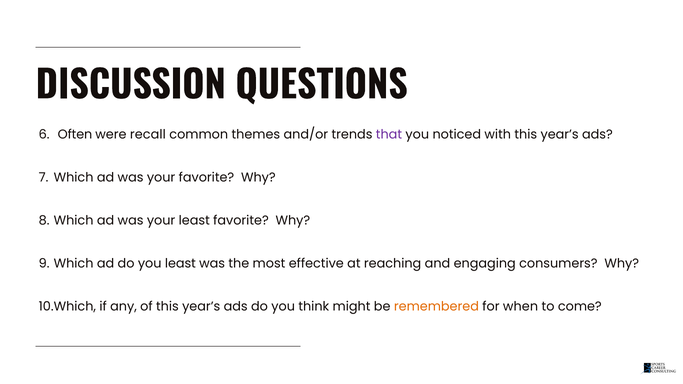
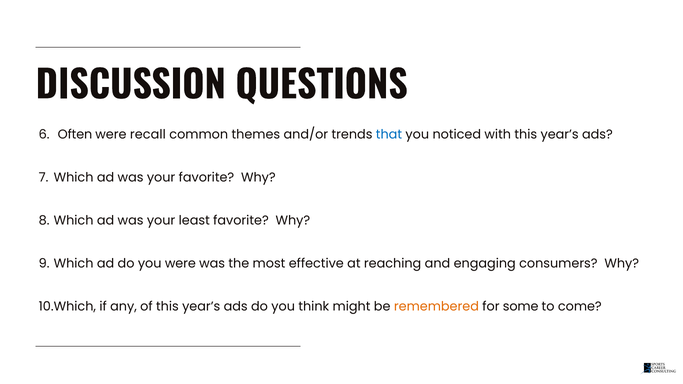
that colour: purple -> blue
you least: least -> were
when: when -> some
